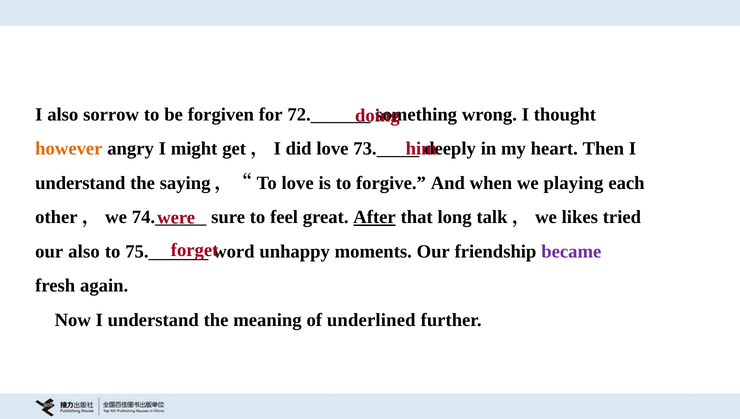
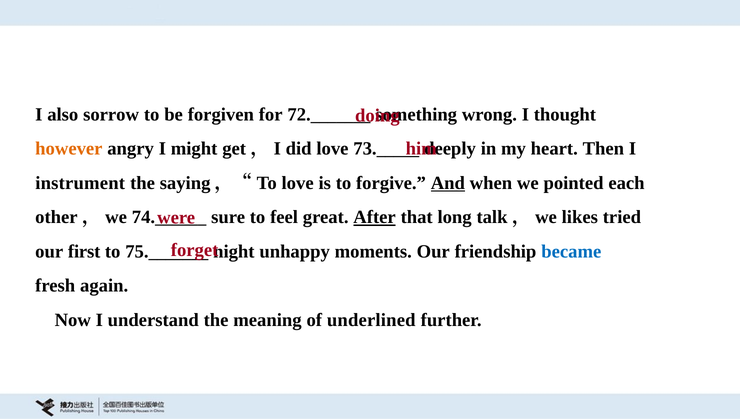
understand at (80, 183): understand -> instrument
And underline: none -> present
playing: playing -> pointed
our also: also -> first
word: word -> night
became colour: purple -> blue
